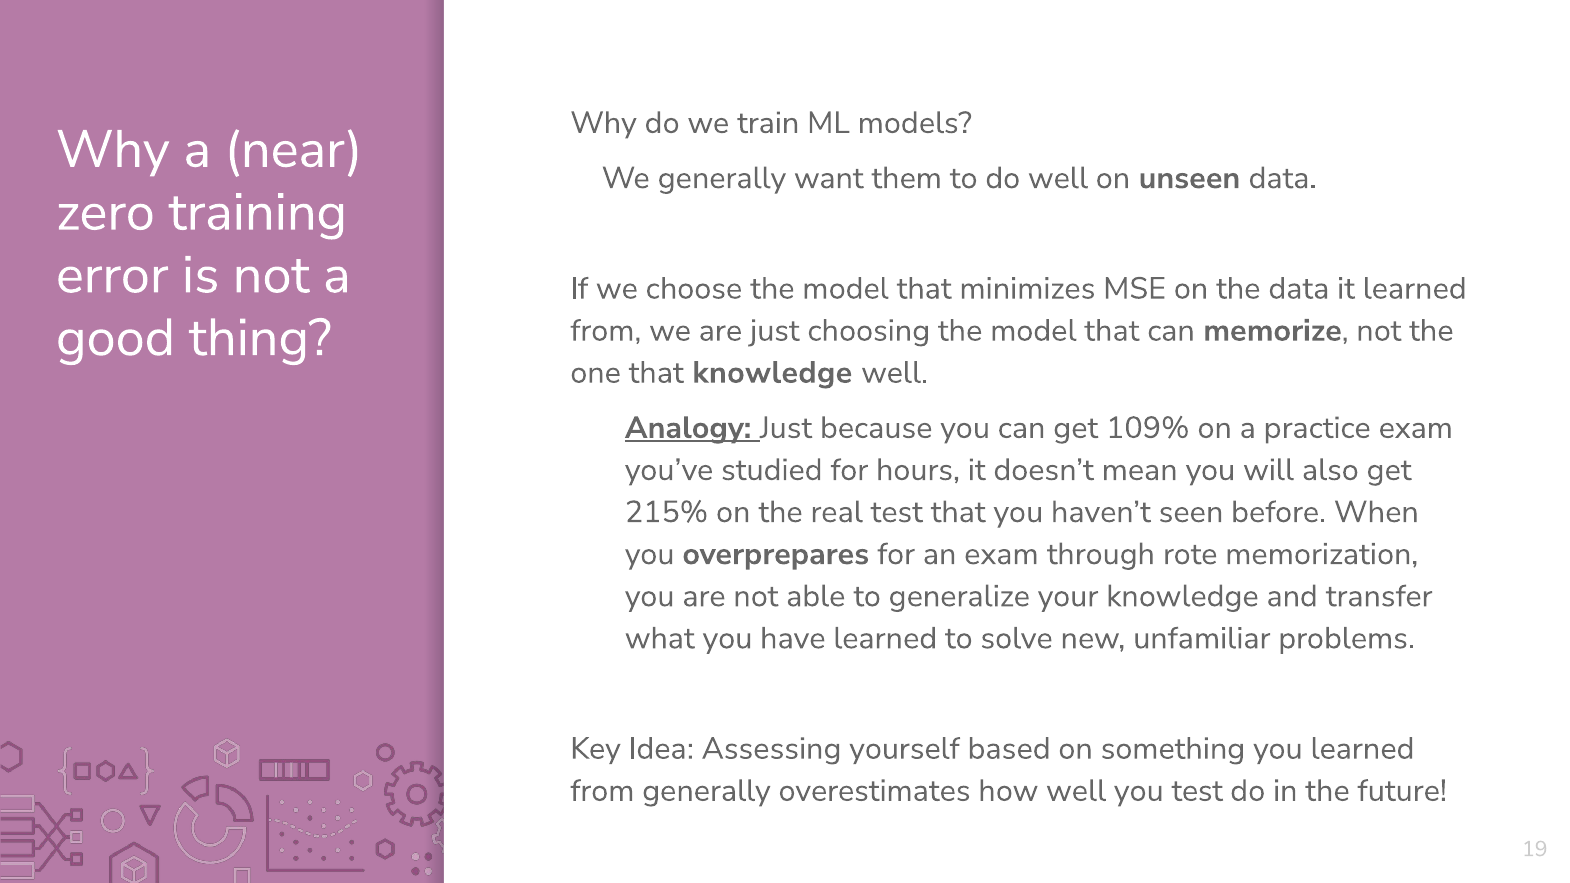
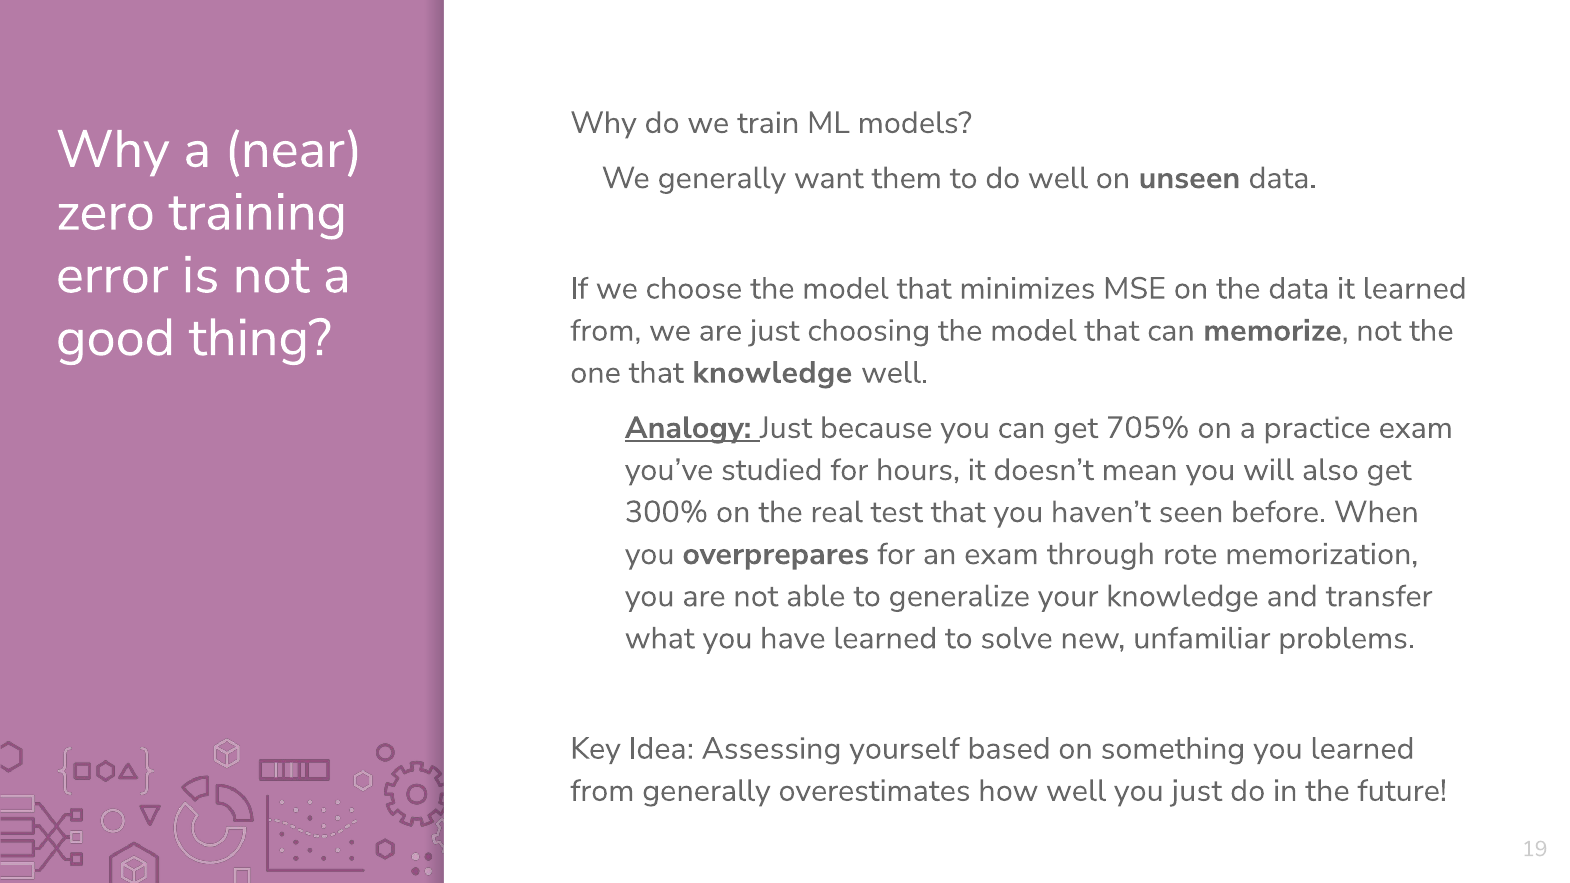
109%: 109% -> 705%
215%: 215% -> 300%
you test: test -> just
